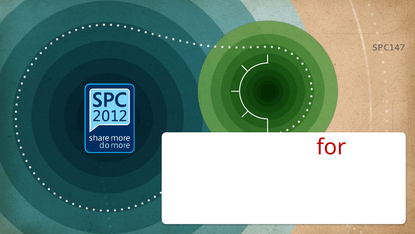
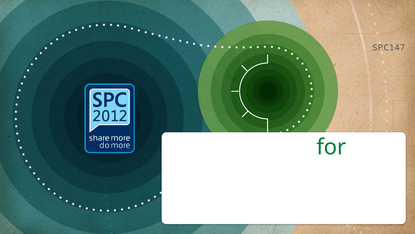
for colour: red -> green
